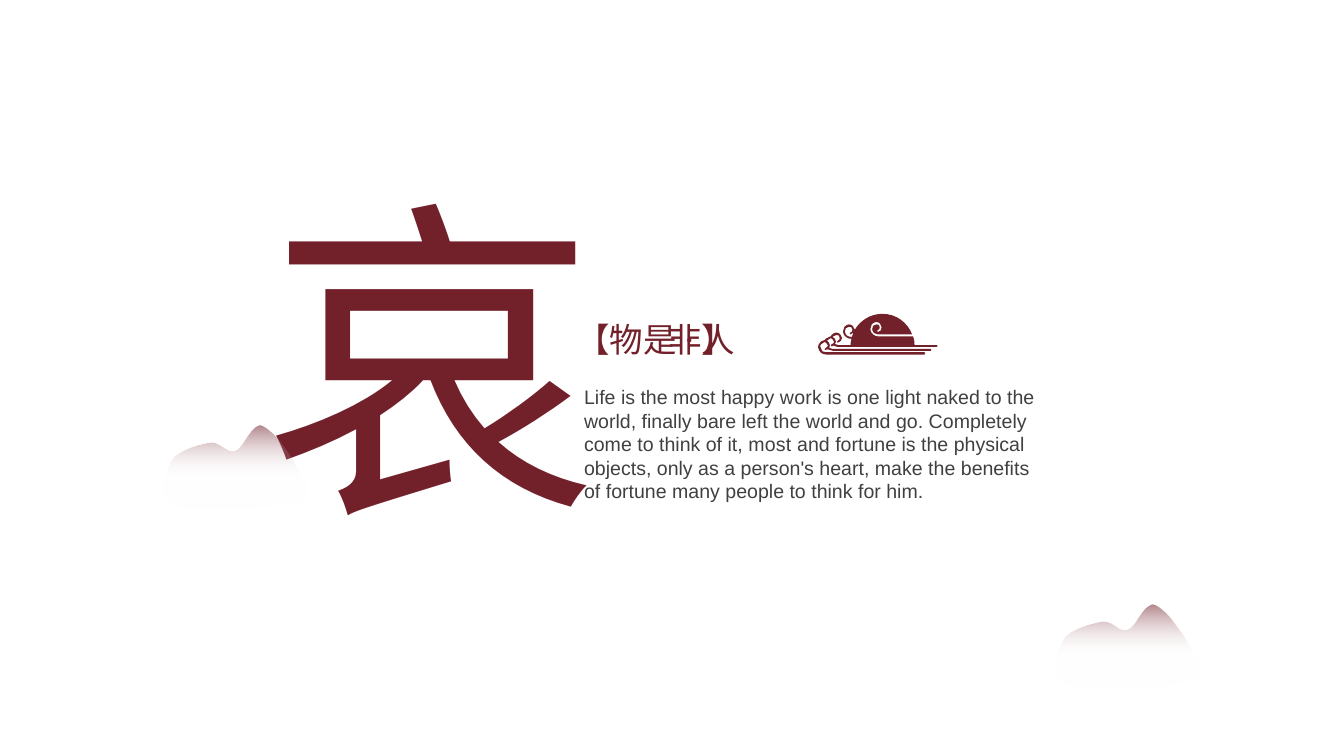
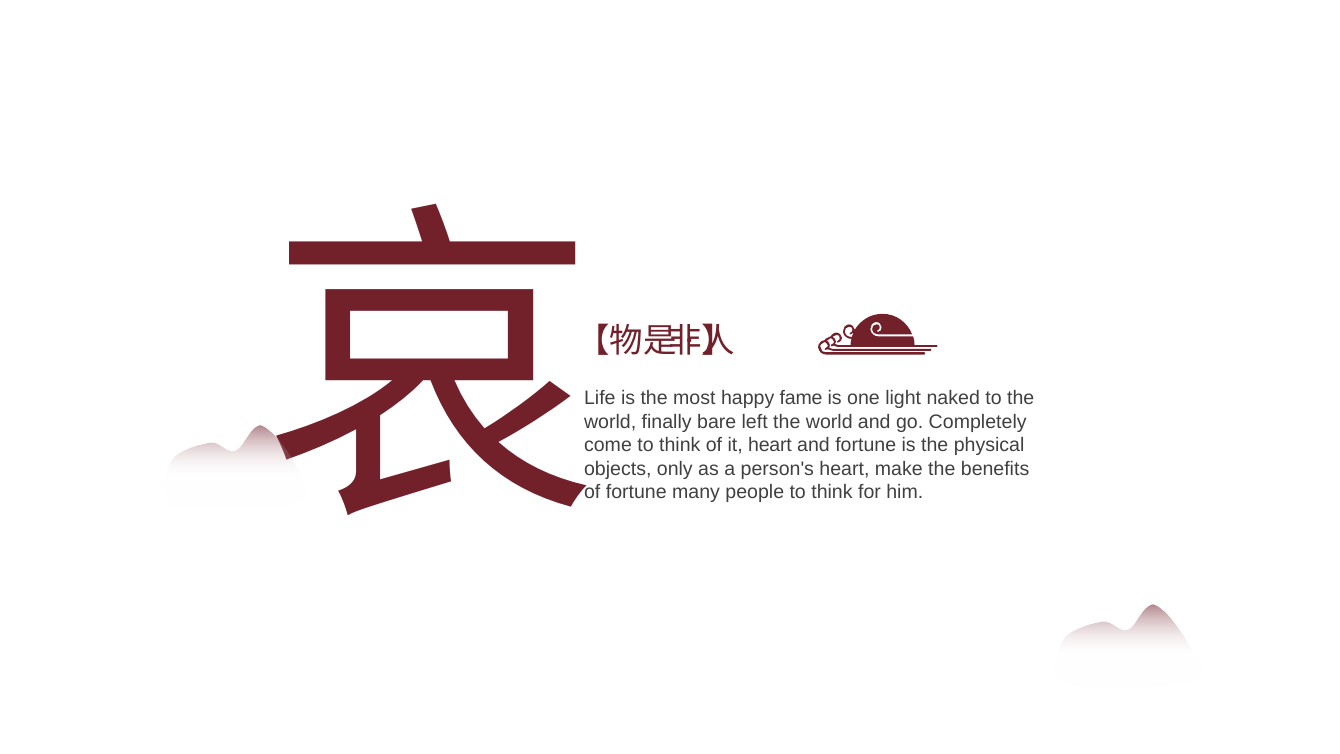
work: work -> fame
it most: most -> heart
